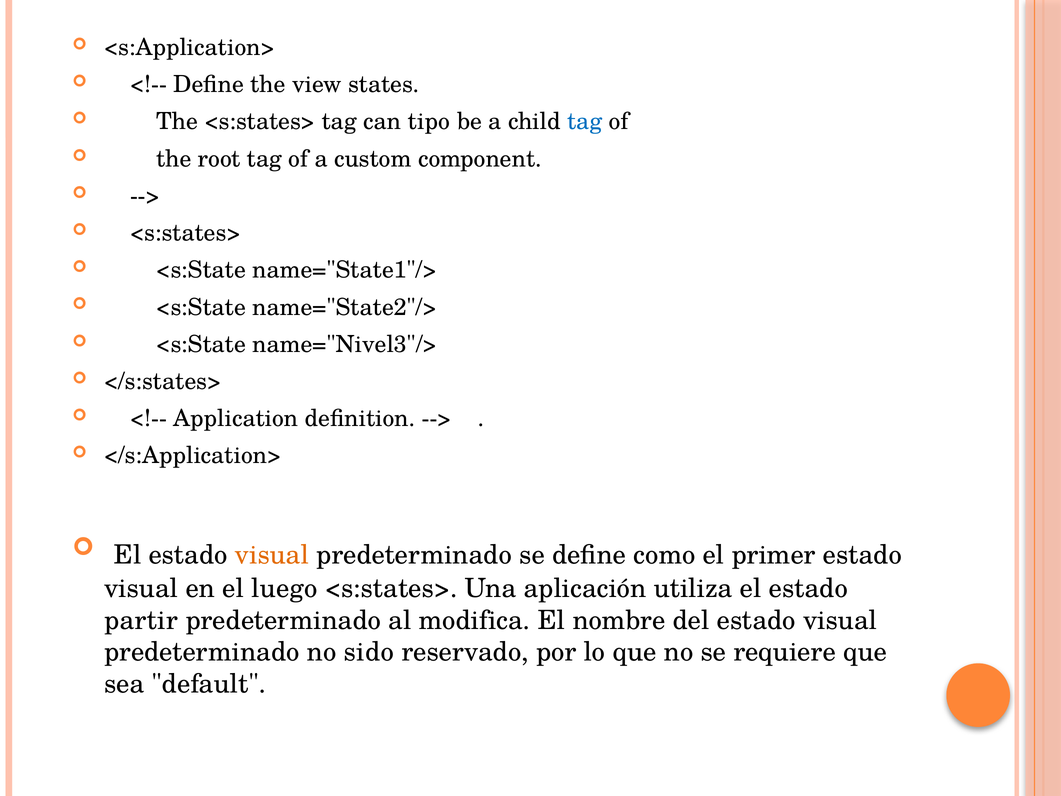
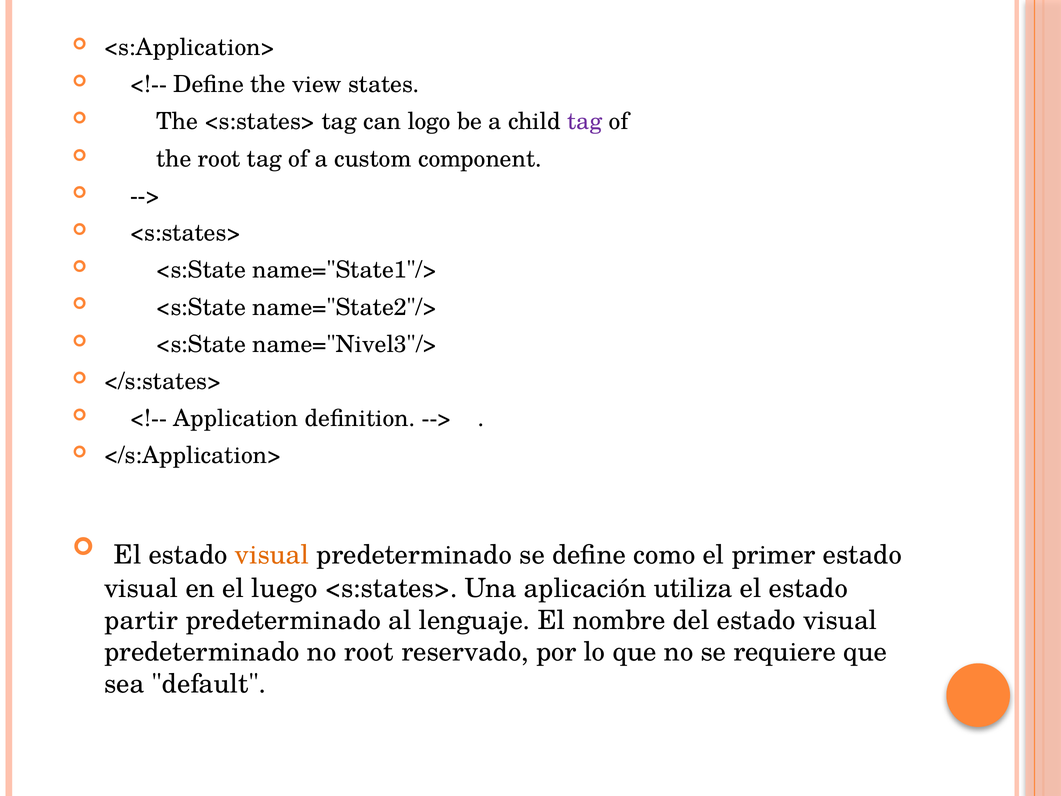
tipo: tipo -> logo
tag at (585, 122) colour: blue -> purple
modifica: modifica -> lenguaje
no sido: sido -> root
